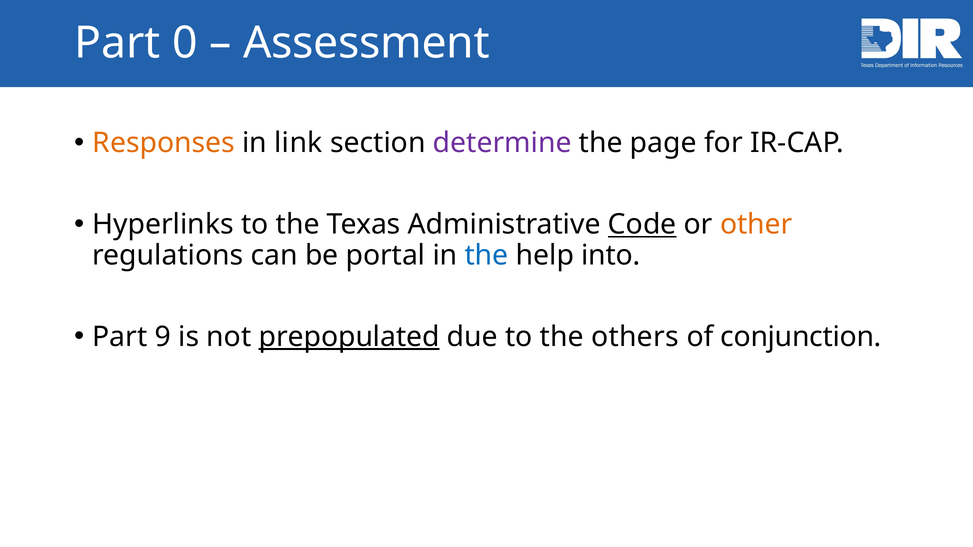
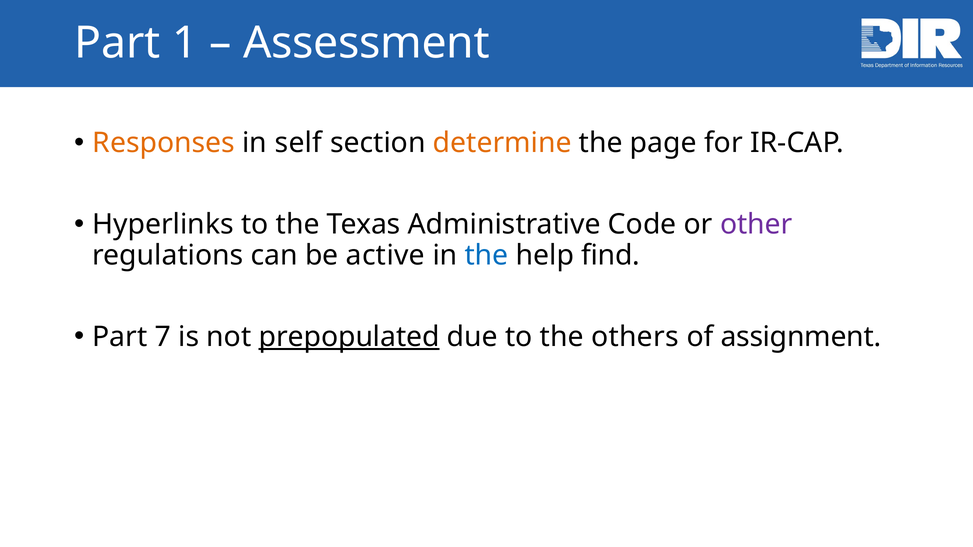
0: 0 -> 1
link: link -> self
determine colour: purple -> orange
Code underline: present -> none
other colour: orange -> purple
portal: portal -> active
into: into -> find
9: 9 -> 7
conjunction: conjunction -> assignment
